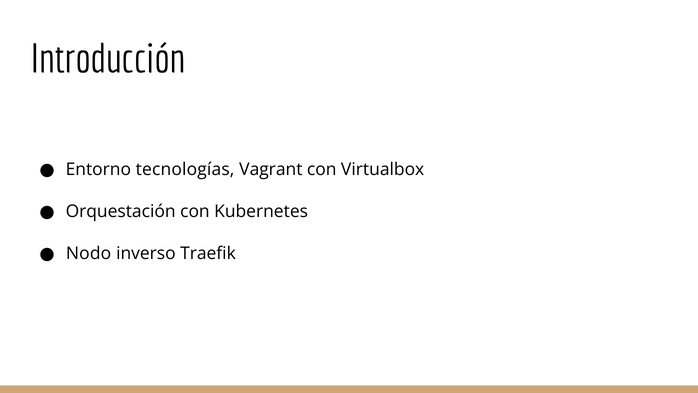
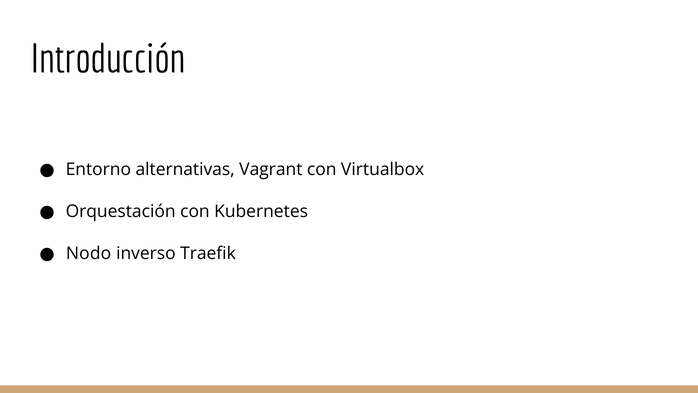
tecnologías: tecnologías -> alternativas
